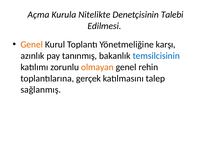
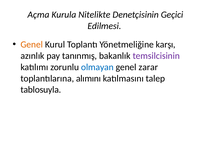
Talebi: Talebi -> Geçici
temsilcisinin colour: blue -> purple
olmayan colour: orange -> blue
rehin: rehin -> zarar
gerçek: gerçek -> alımını
sağlanmış: sağlanmış -> tablosuyla
